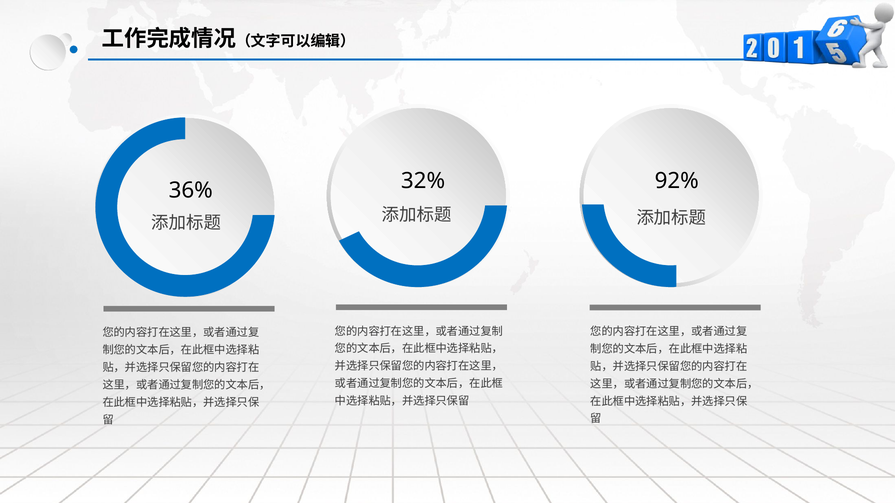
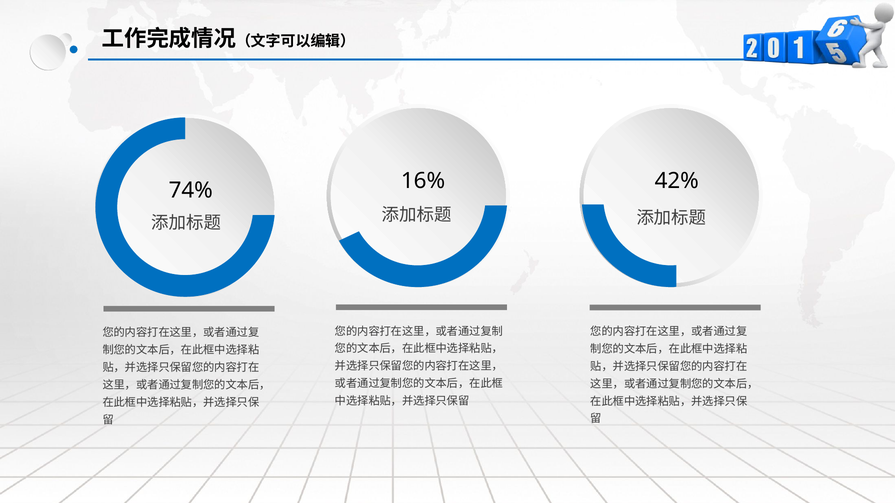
32%: 32% -> 16%
92%: 92% -> 42%
36%: 36% -> 74%
